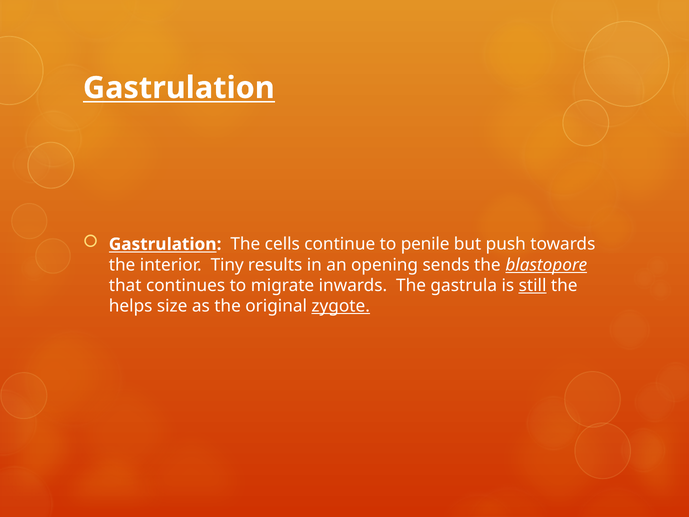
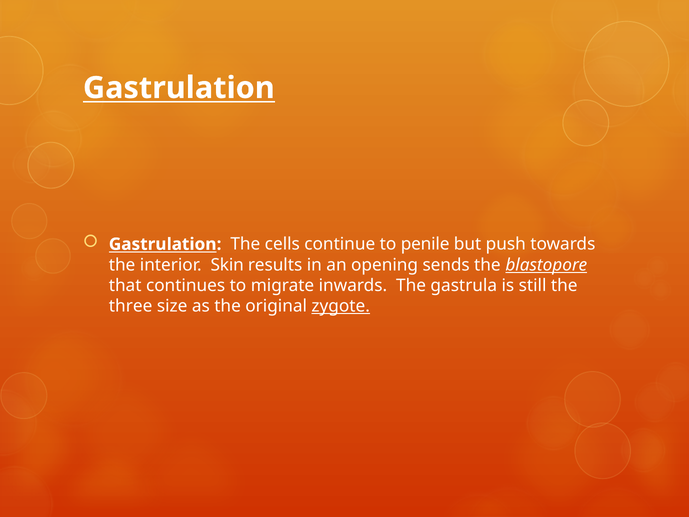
Tiny: Tiny -> Skin
still underline: present -> none
helps: helps -> three
